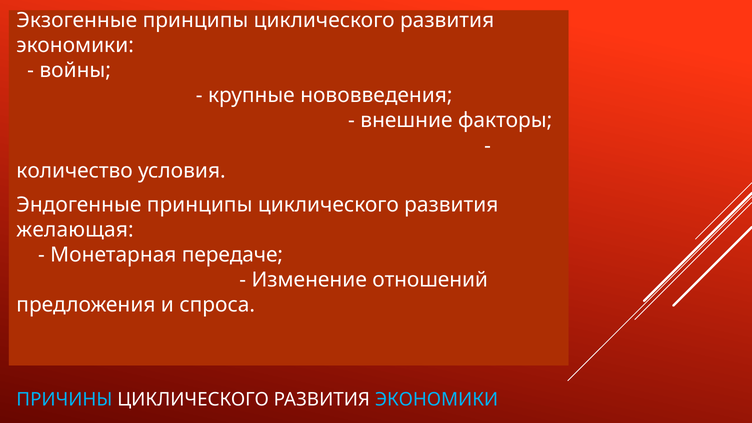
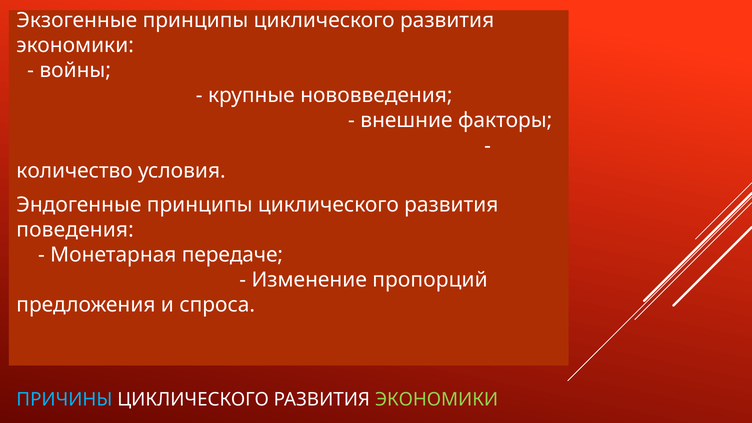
желающая: желающая -> поведения
отношений: отношений -> пропорций
ЭКОНОМИКИ at (437, 400) colour: light blue -> light green
